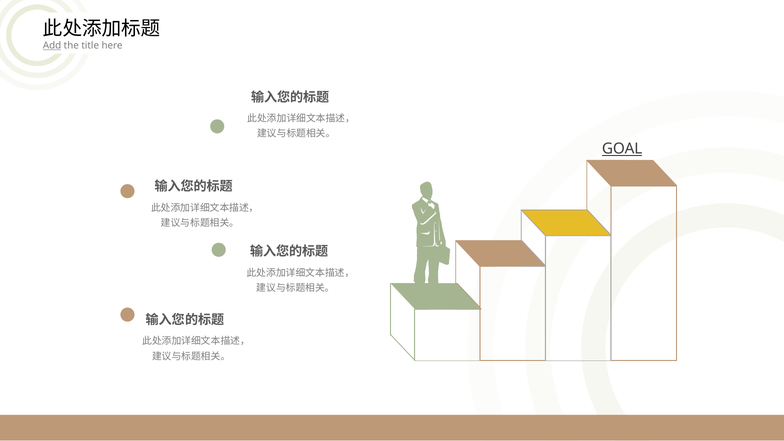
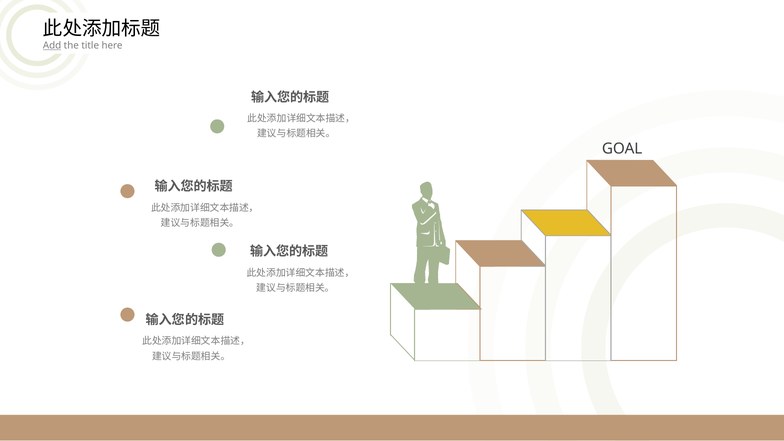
GOAL underline: present -> none
